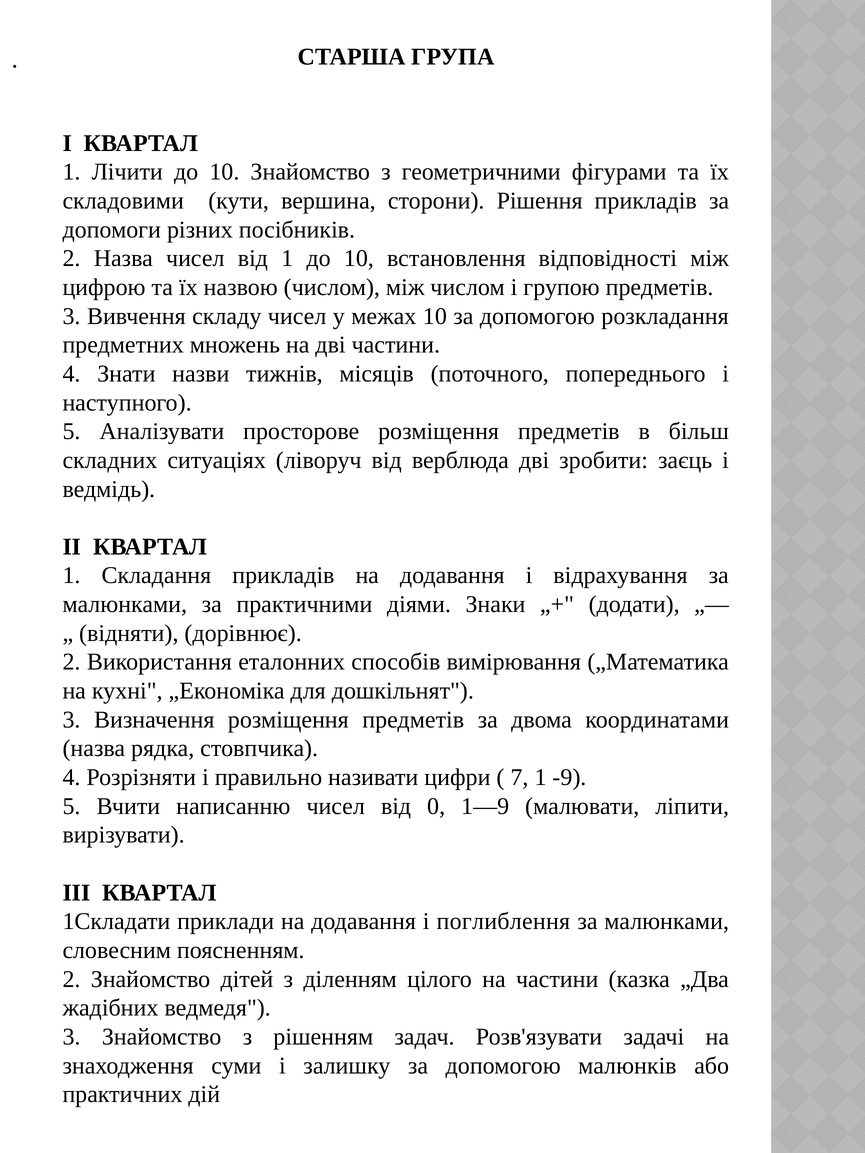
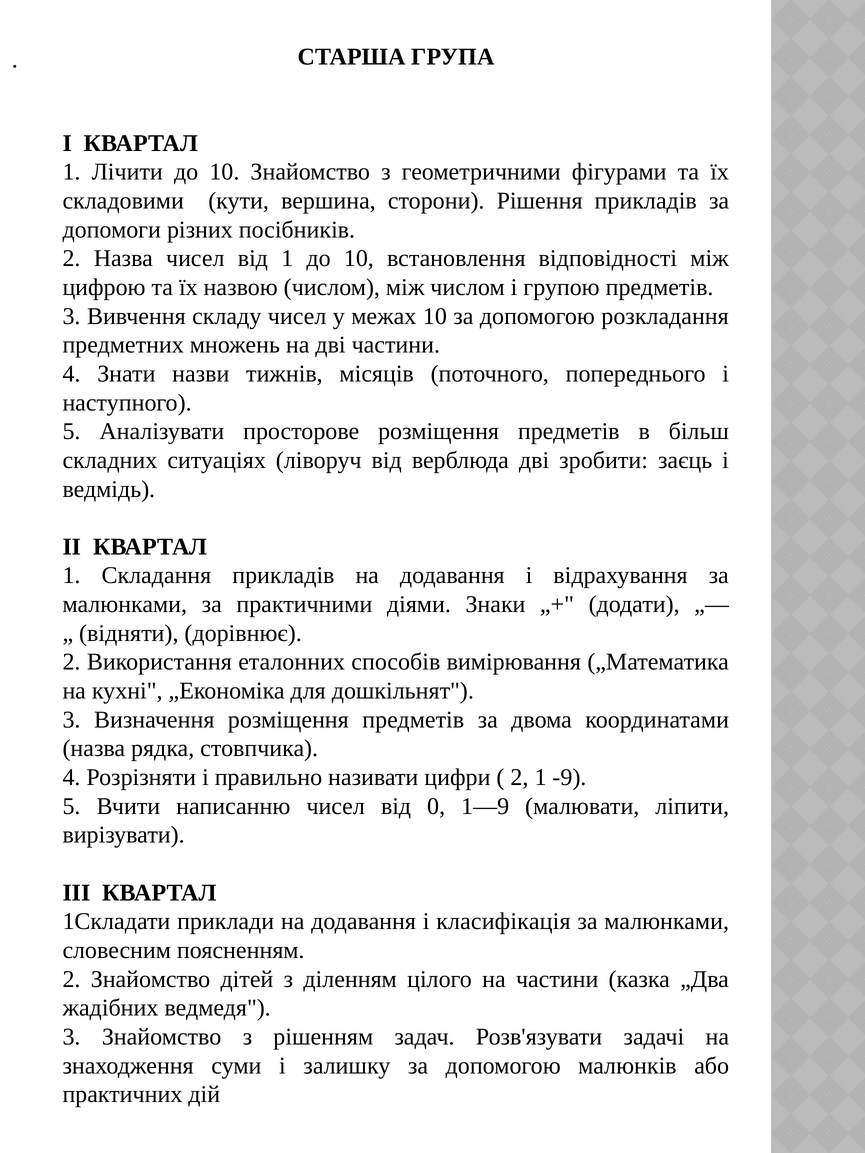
7 at (519, 778): 7 -> 2
поглиблення: поглиблення -> класифікація
